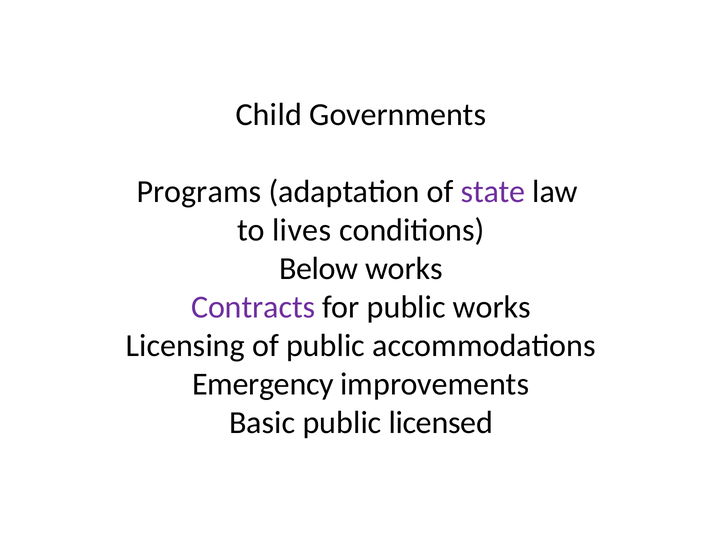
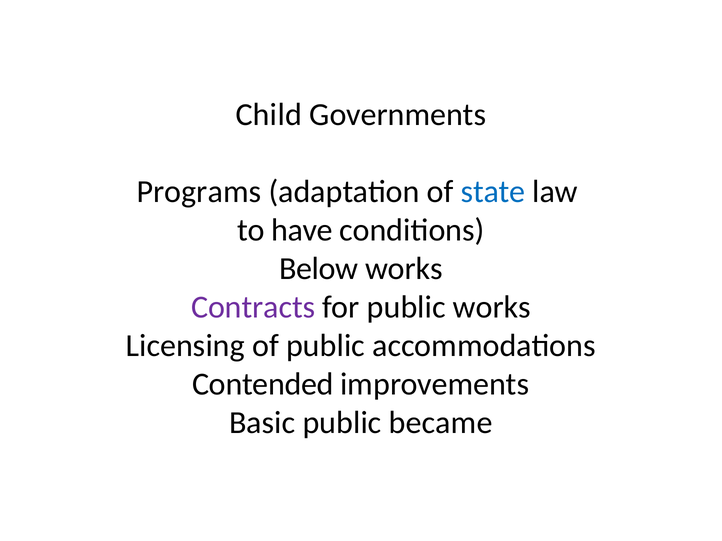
state colour: purple -> blue
lives: lives -> have
Emergency: Emergency -> Contended
licensed: licensed -> became
